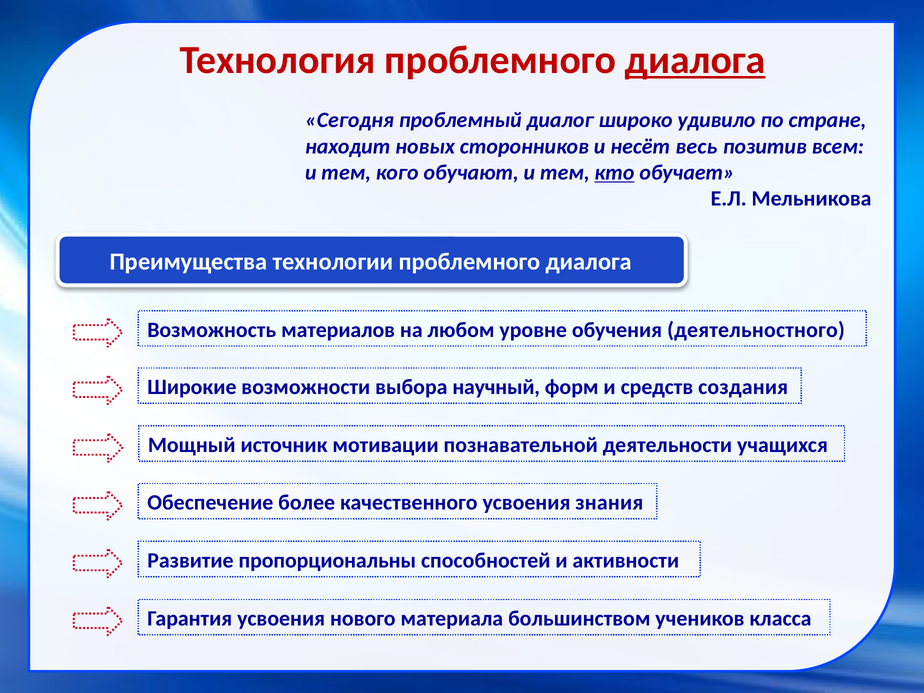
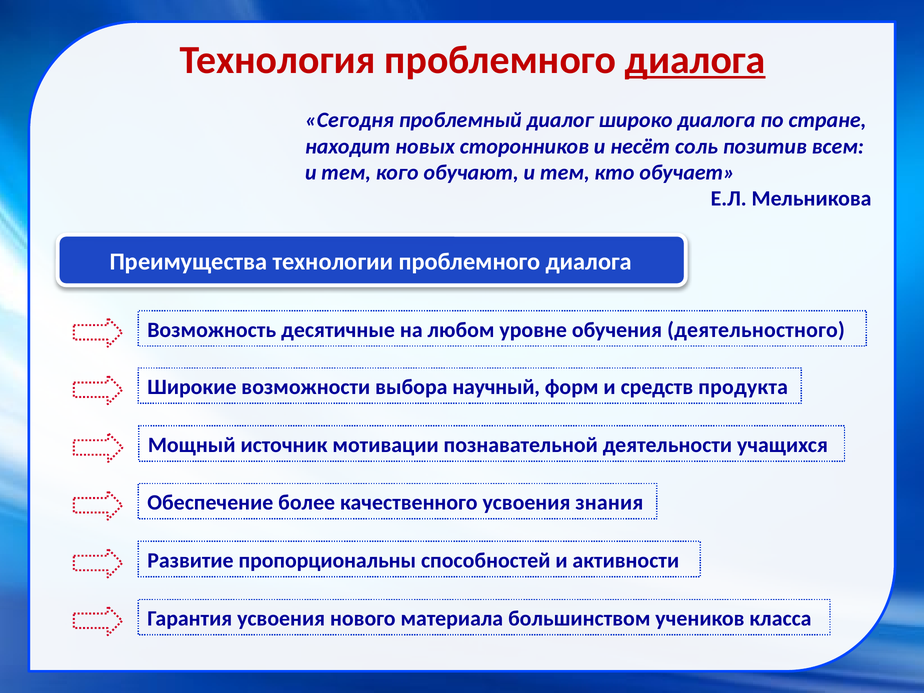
широко удивило: удивило -> диалога
весь: весь -> соль
кто underline: present -> none
материалов: материалов -> десятичные
создания: создания -> продукта
